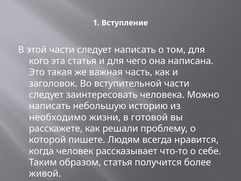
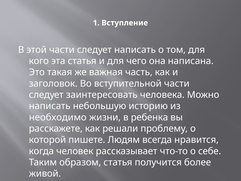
готовой: готовой -> ребенка
